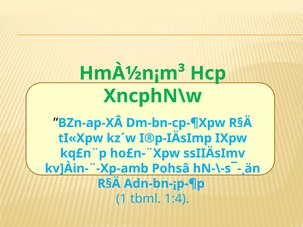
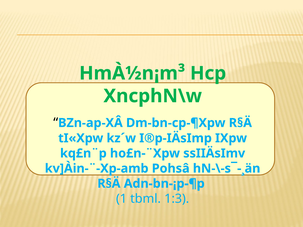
1:4: 1:4 -> 1:3
